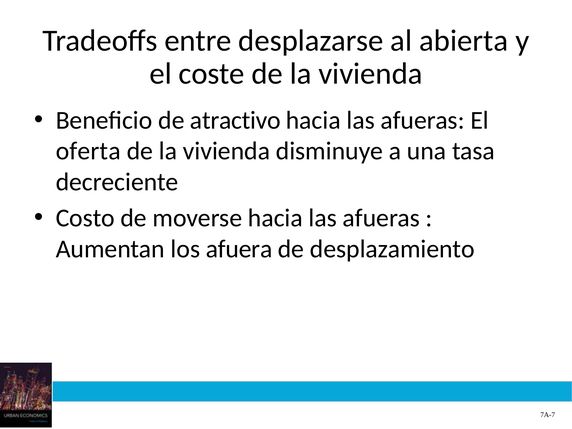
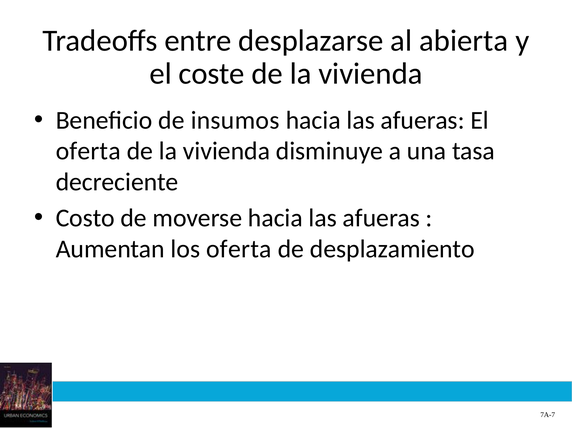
atractivo: atractivo -> insumos
los afuera: afuera -> oferta
